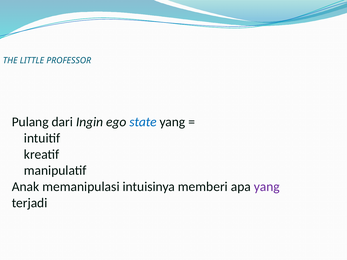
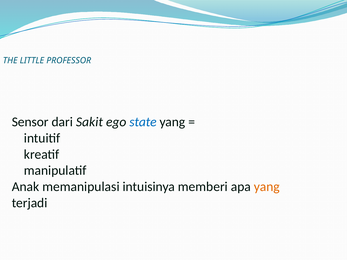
Pulang: Pulang -> Sensor
Ingin: Ingin -> Sakit
yang at (267, 187) colour: purple -> orange
